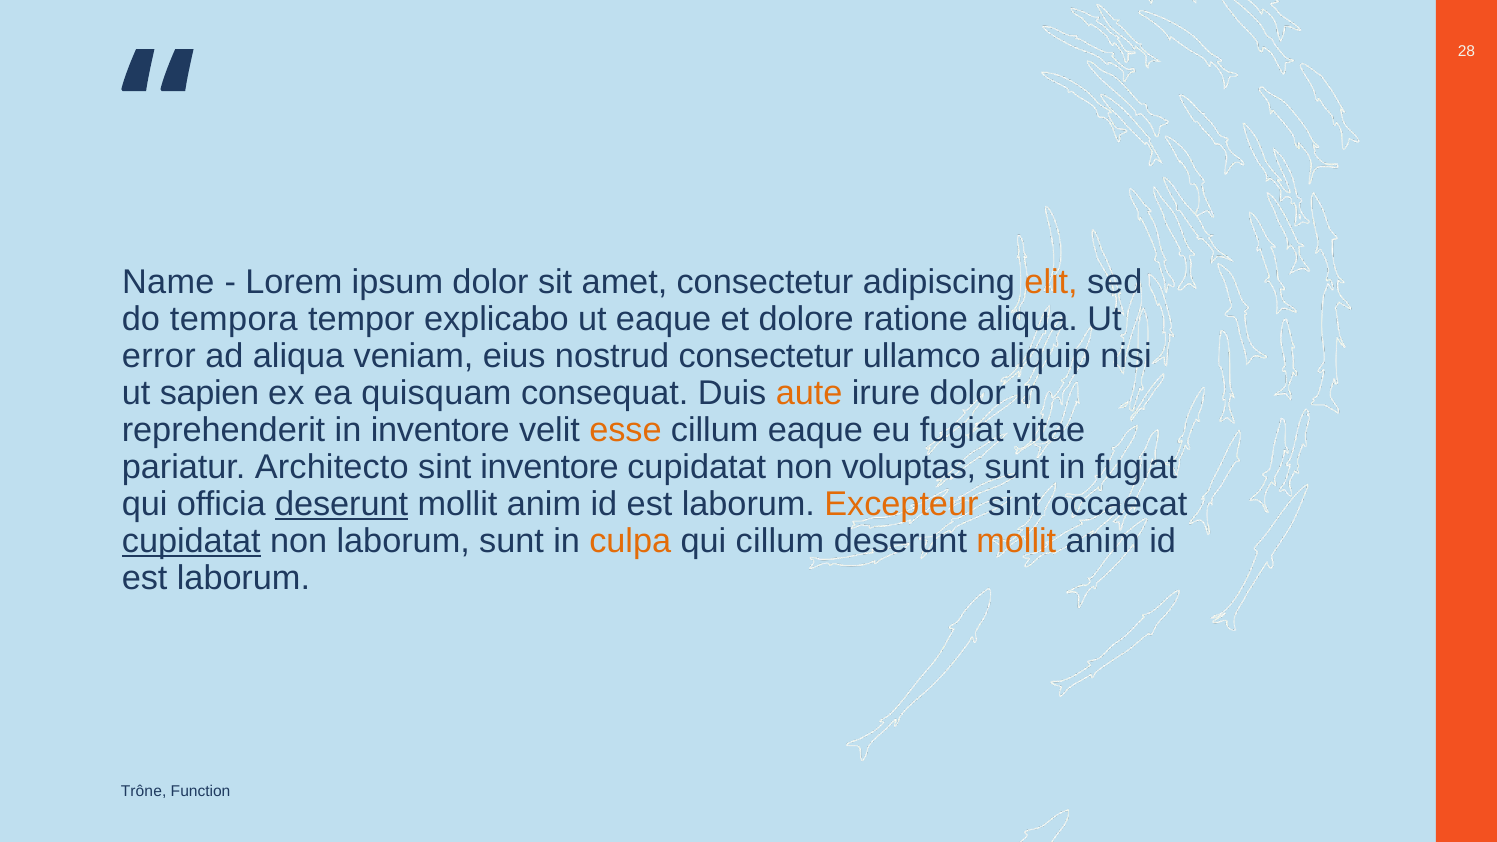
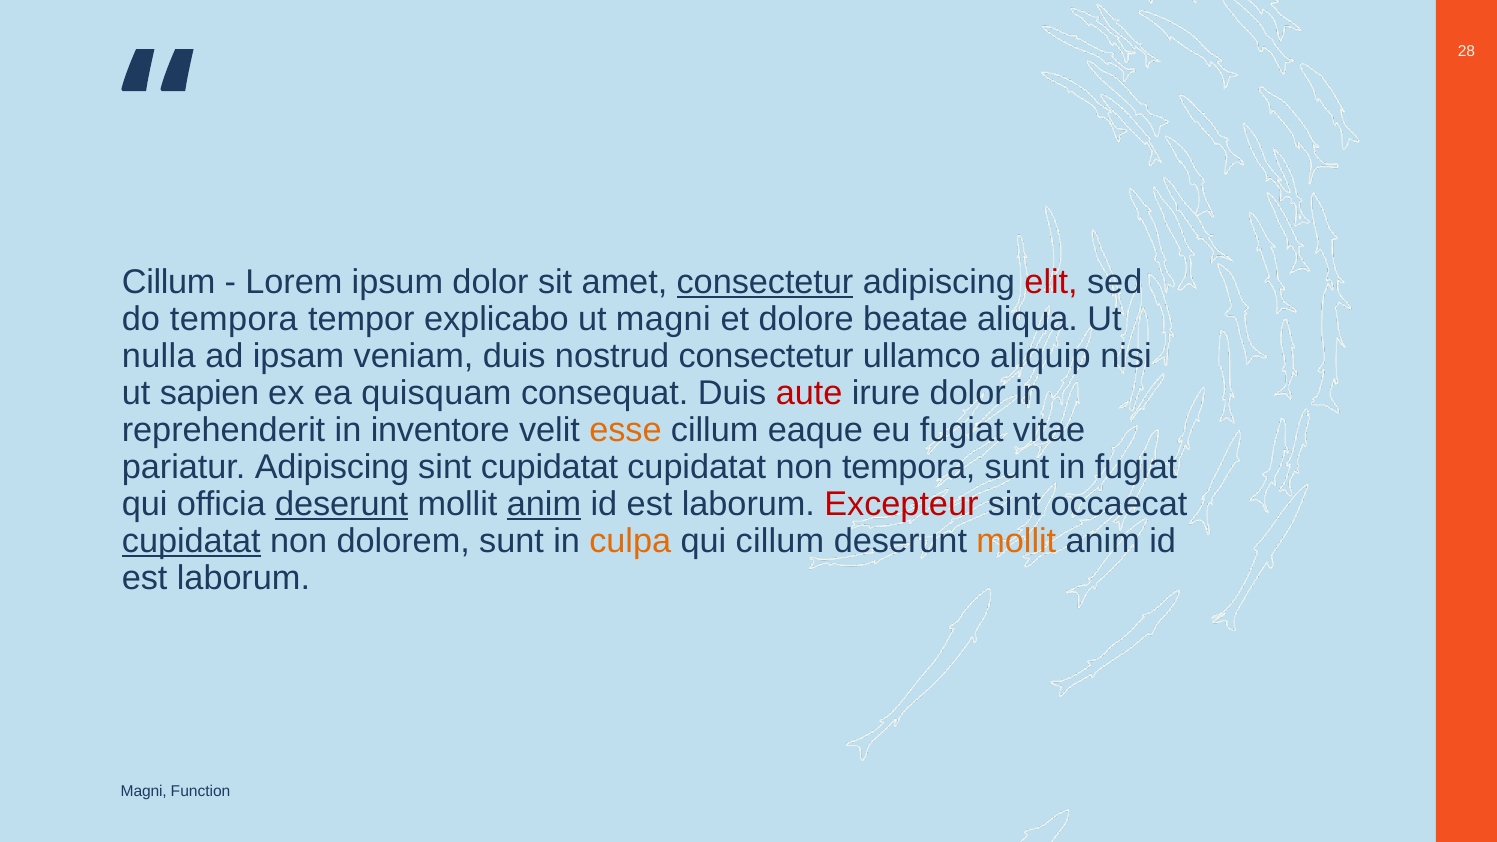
Name at (168, 282): Name -> Cillum
consectetur at (765, 282) underline: none -> present
elit colour: orange -> red
ut eaque: eaque -> magni
ratione: ratione -> beatae
error: error -> nulla
ad aliqua: aliqua -> ipsam
veniam eius: eius -> duis
aute colour: orange -> red
pariatur Architecto: Architecto -> Adipiscing
sint inventore: inventore -> cupidatat
non voluptas: voluptas -> tempora
anim at (544, 504) underline: none -> present
Excepteur colour: orange -> red
non laborum: laborum -> dolorem
Trône at (144, 792): Trône -> Magni
